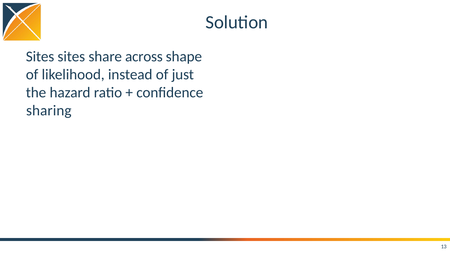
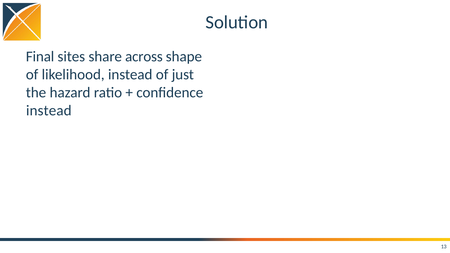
Sites at (40, 57): Sites -> Final
sharing at (49, 111): sharing -> instead
